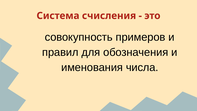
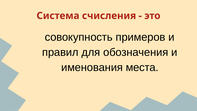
числа: числа -> места
